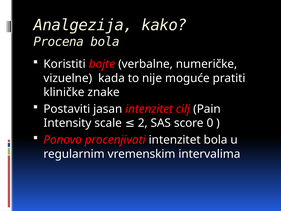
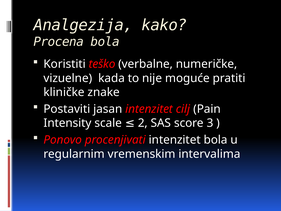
bojte: bojte -> teško
0: 0 -> 3
